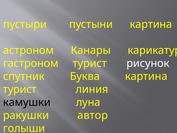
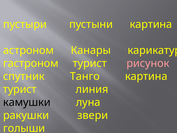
рисунок colour: white -> pink
Буква: Буква -> Танго
автор: автор -> звери
